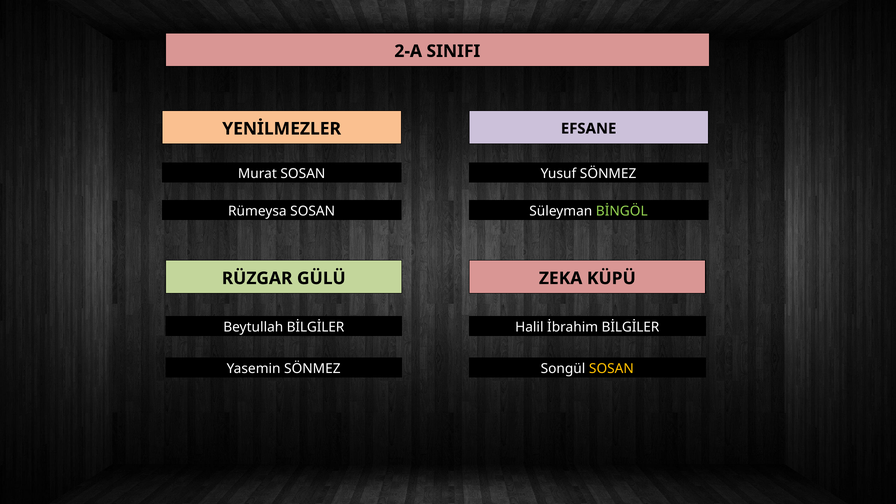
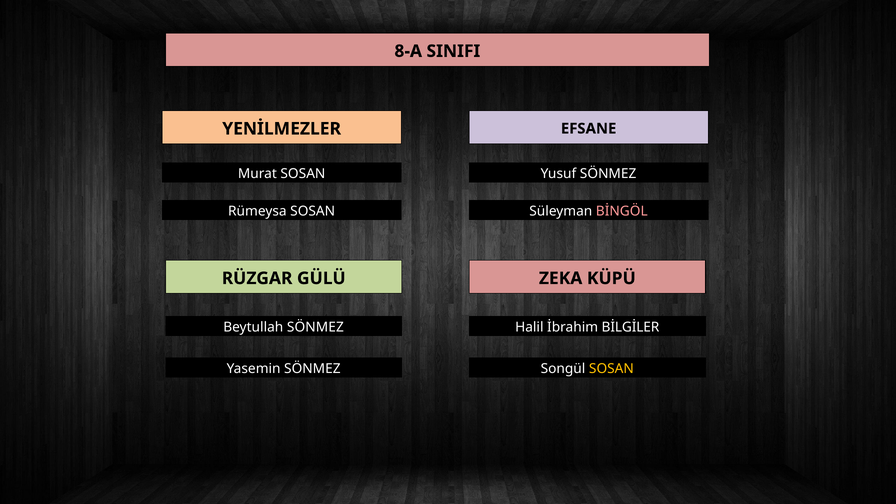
2-A: 2-A -> 8-A
BİNGÖL colour: light green -> pink
Beytullah BİLGİLER: BİLGİLER -> SÖNMEZ
